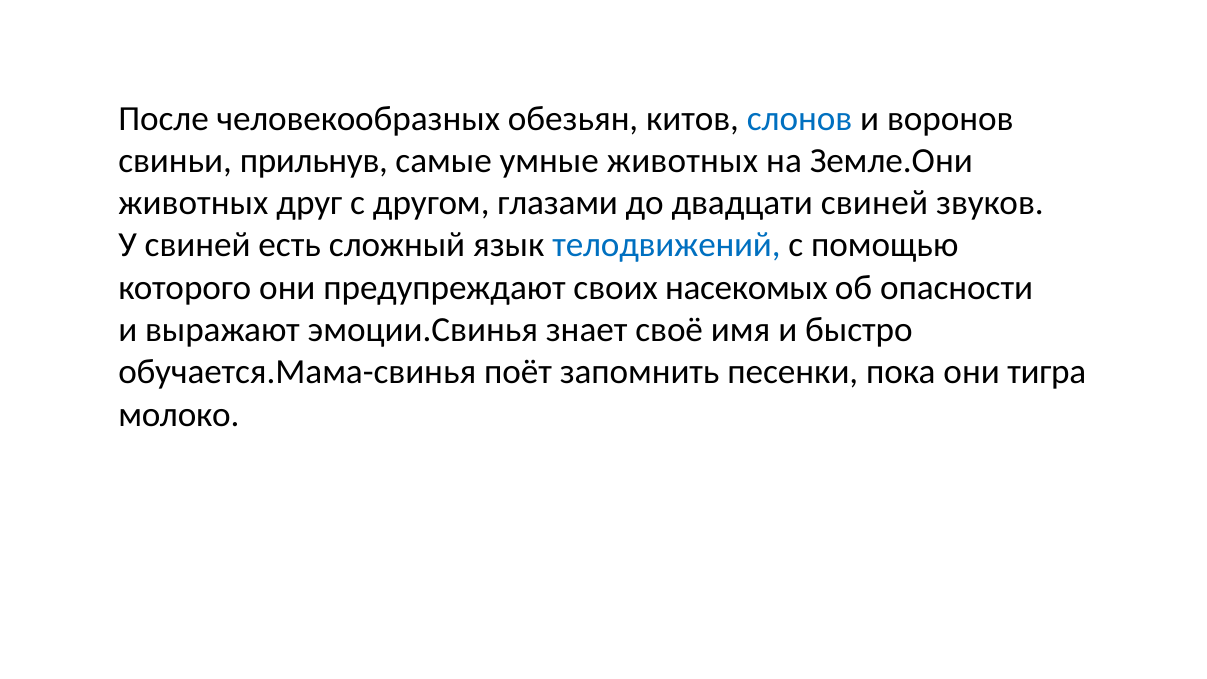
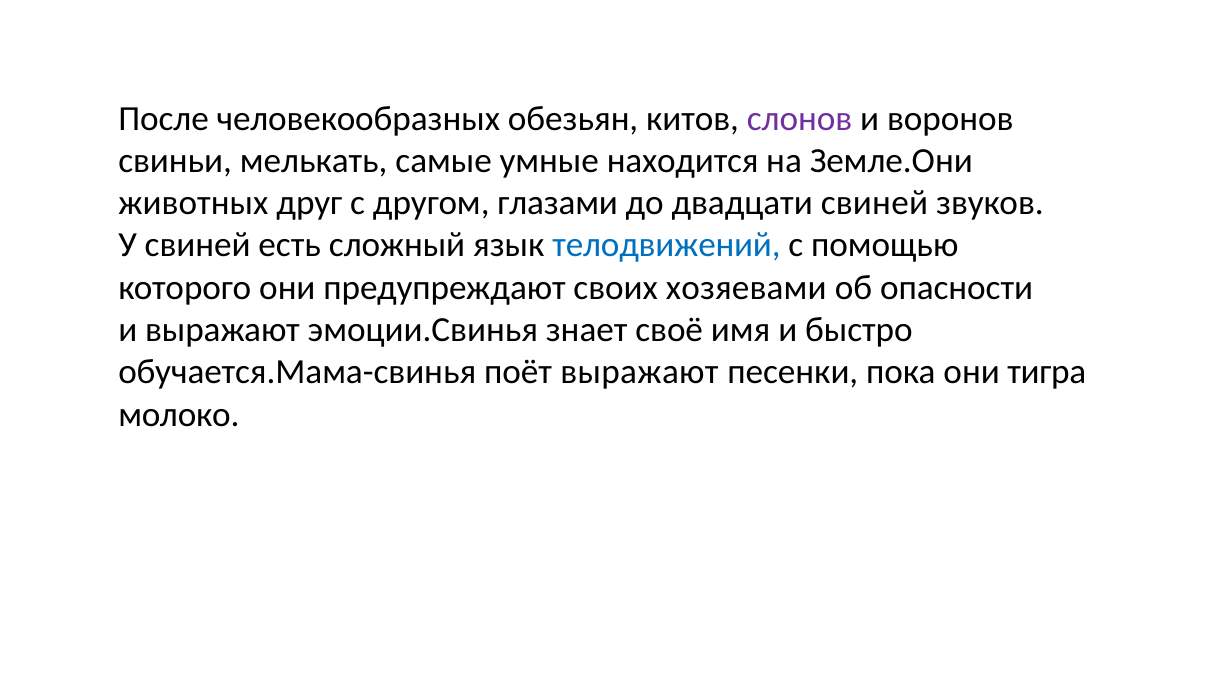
слонов colour: blue -> purple
прильнув: прильнув -> мелькать
умные животных: животных -> находится
насекомых: насекомых -> хозяевами
поёт запомнить: запомнить -> выражают
